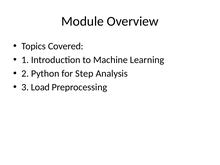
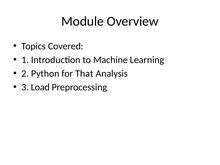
Step: Step -> That
